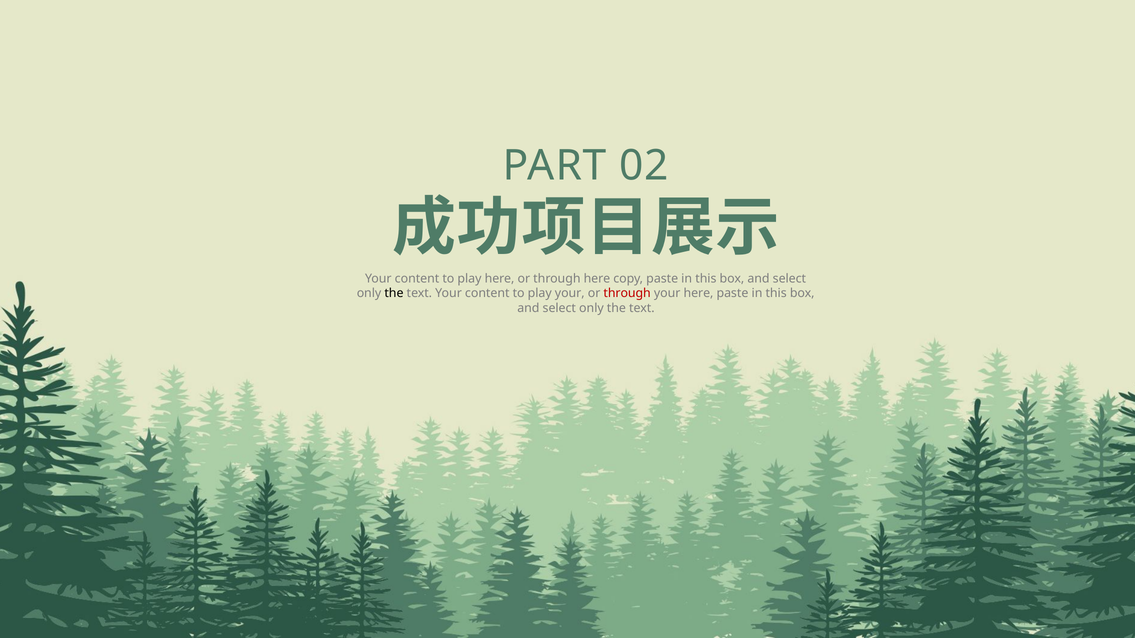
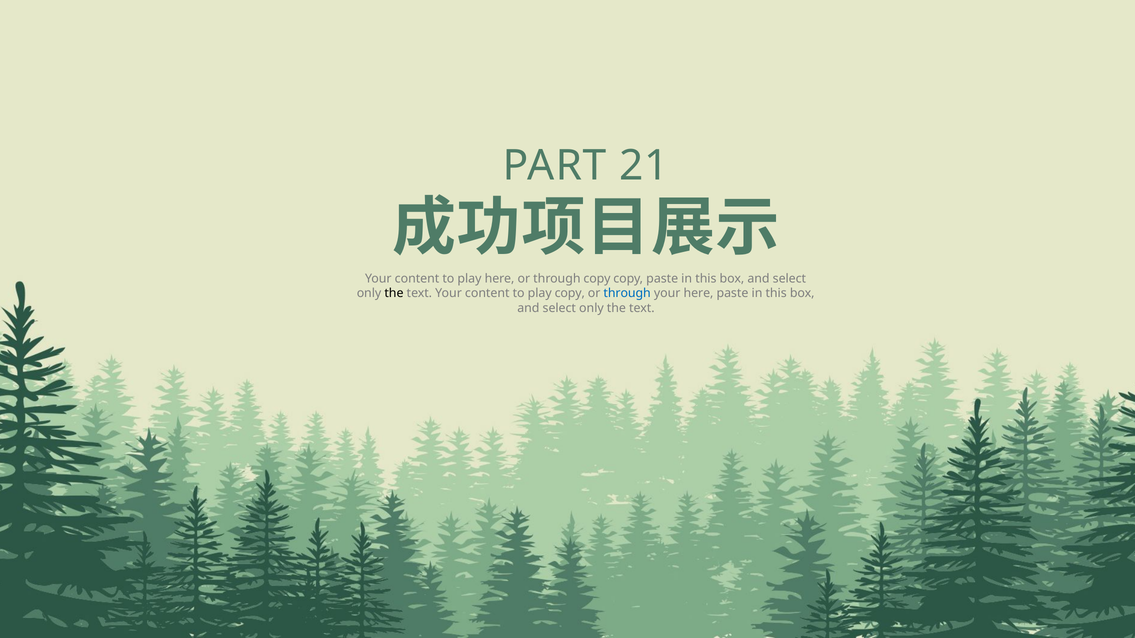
02: 02 -> 21
through here: here -> copy
play your: your -> copy
through at (627, 294) colour: red -> blue
